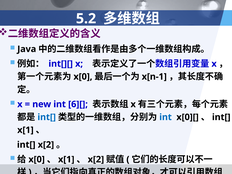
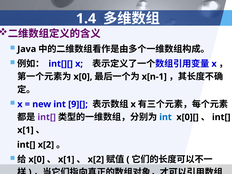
5.2: 5.2 -> 1.4
6][: 6][ -> 9][
int[ at (47, 117) colour: blue -> purple
